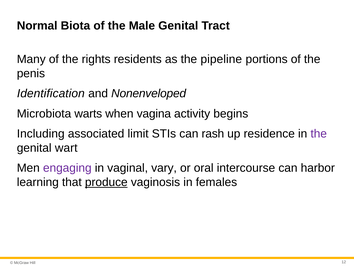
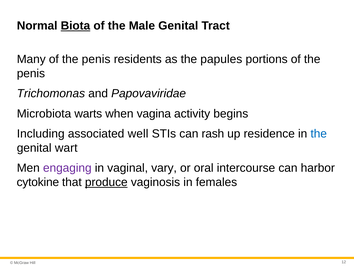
Biota underline: none -> present
Many of the rights: rights -> penis
pipeline: pipeline -> papules
Identification: Identification -> Trichomonas
Nonenveloped: Nonenveloped -> Papovaviridae
limit: limit -> well
the at (319, 133) colour: purple -> blue
learning: learning -> cytokine
